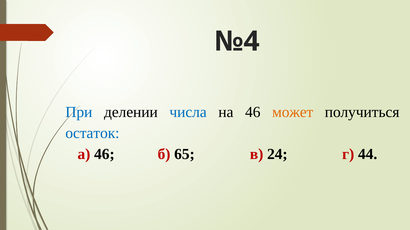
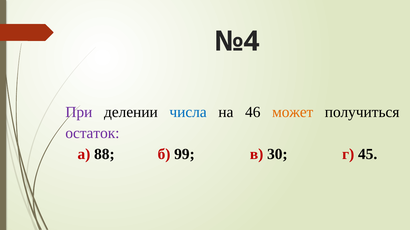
При colour: blue -> purple
остаток colour: blue -> purple
а 46: 46 -> 88
65: 65 -> 99
24: 24 -> 30
44: 44 -> 45
